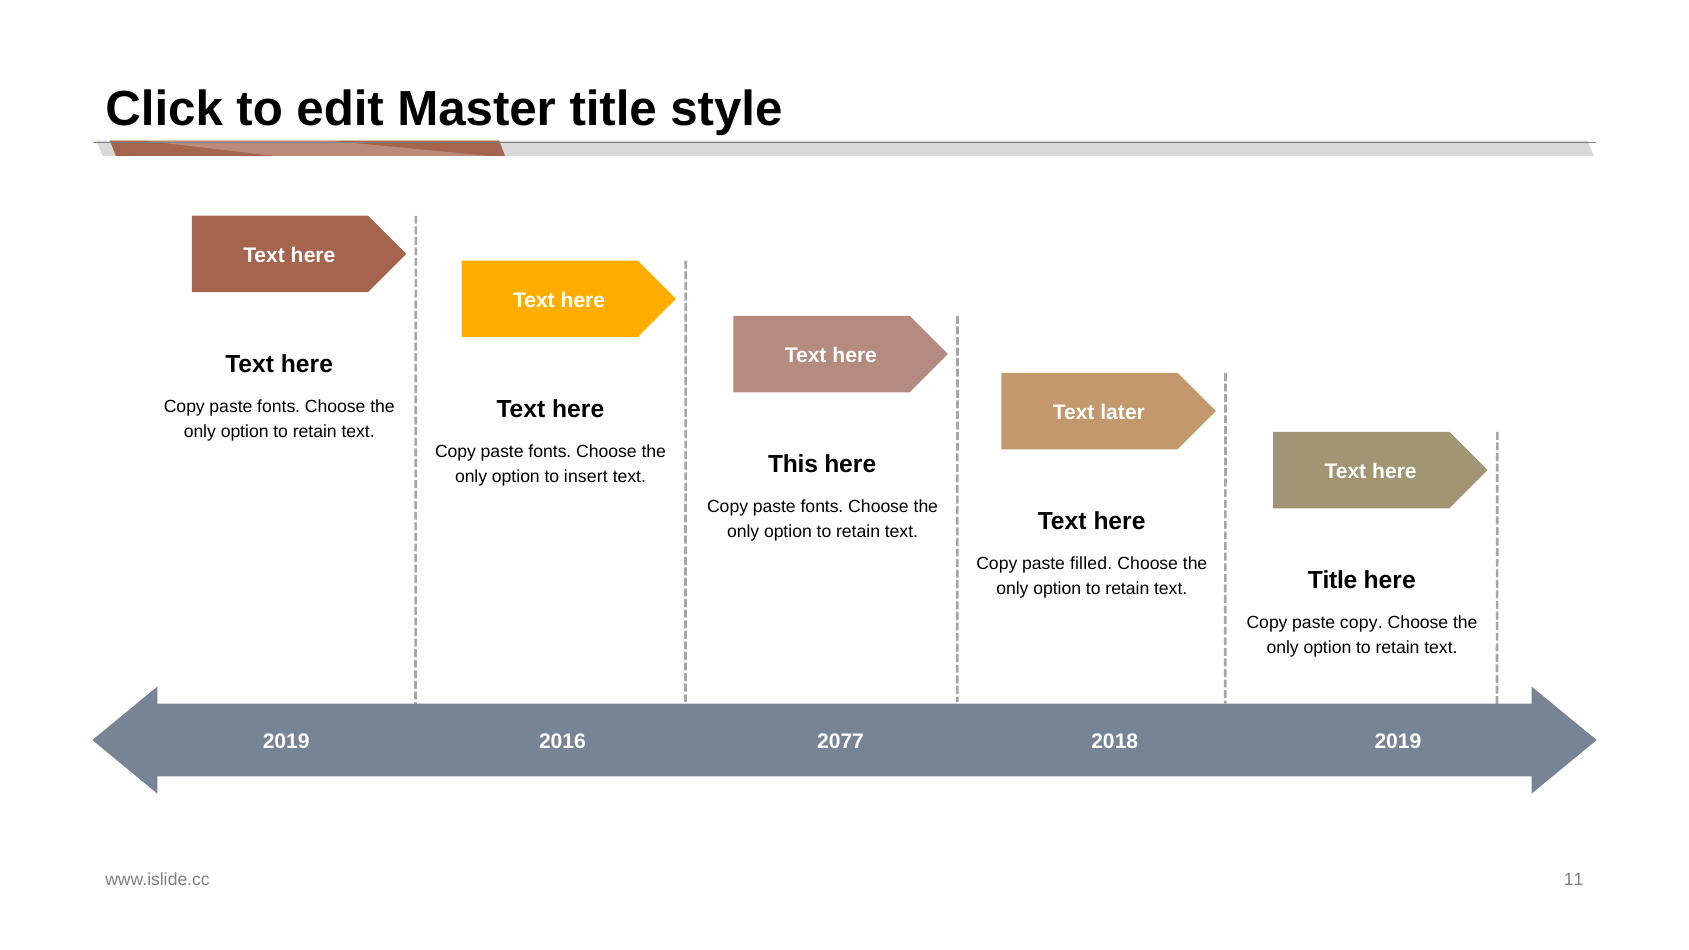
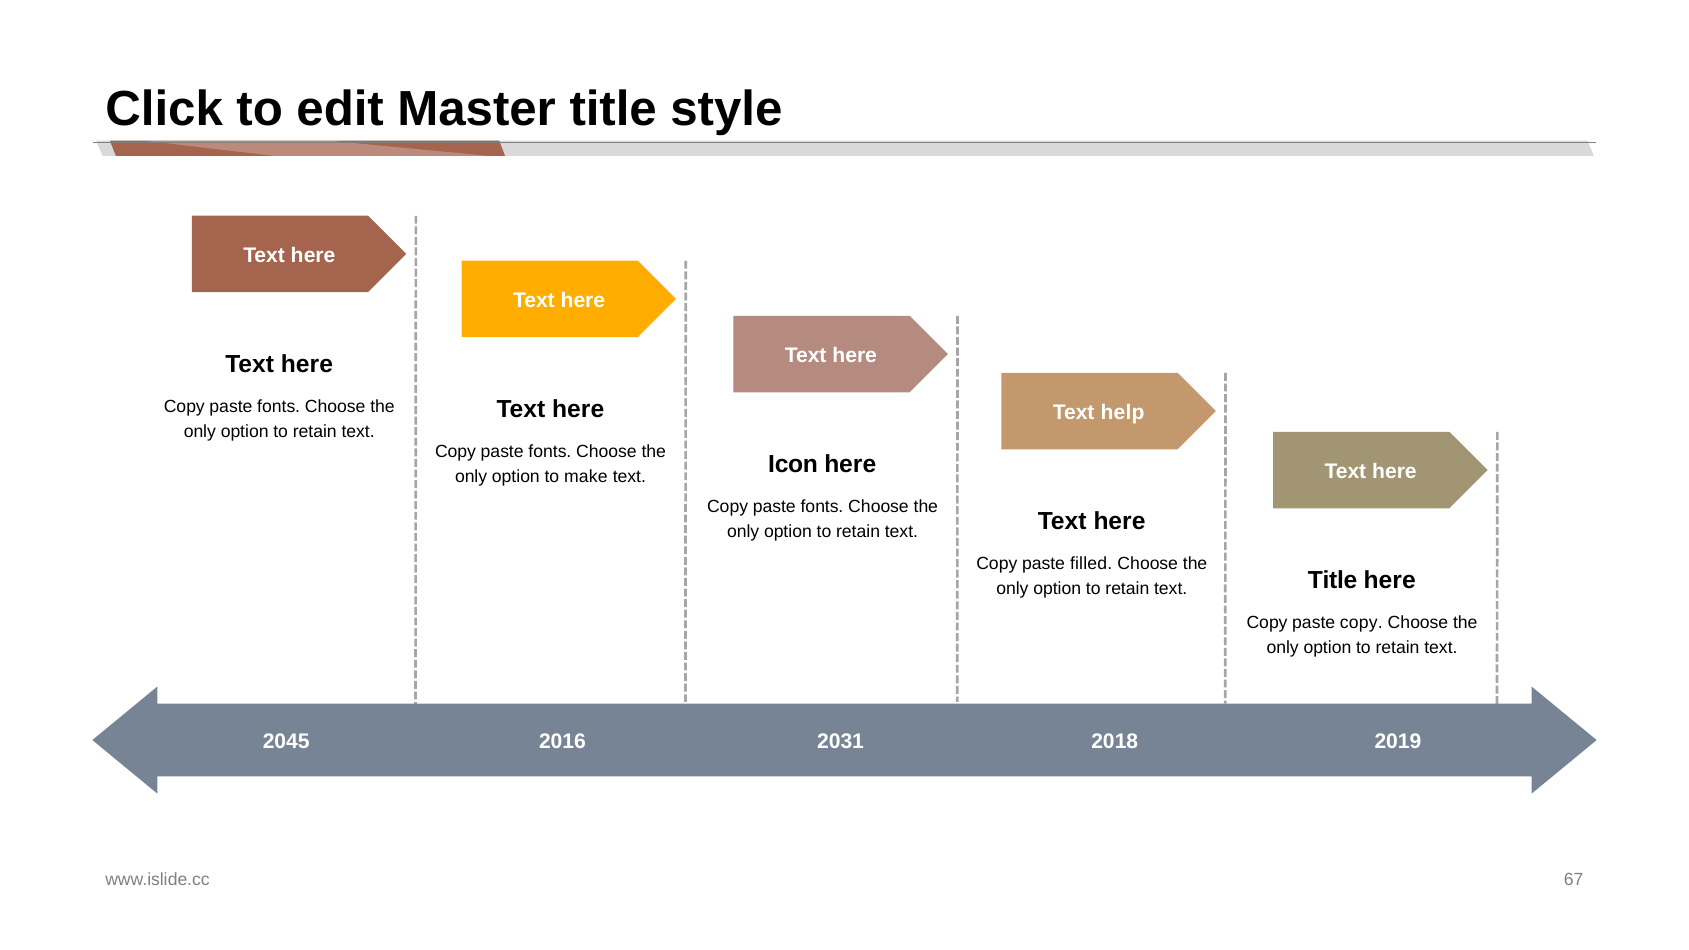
later: later -> help
insert: insert -> make
This: This -> Icon
2019 at (286, 742): 2019 -> 2045
2077: 2077 -> 2031
11: 11 -> 67
